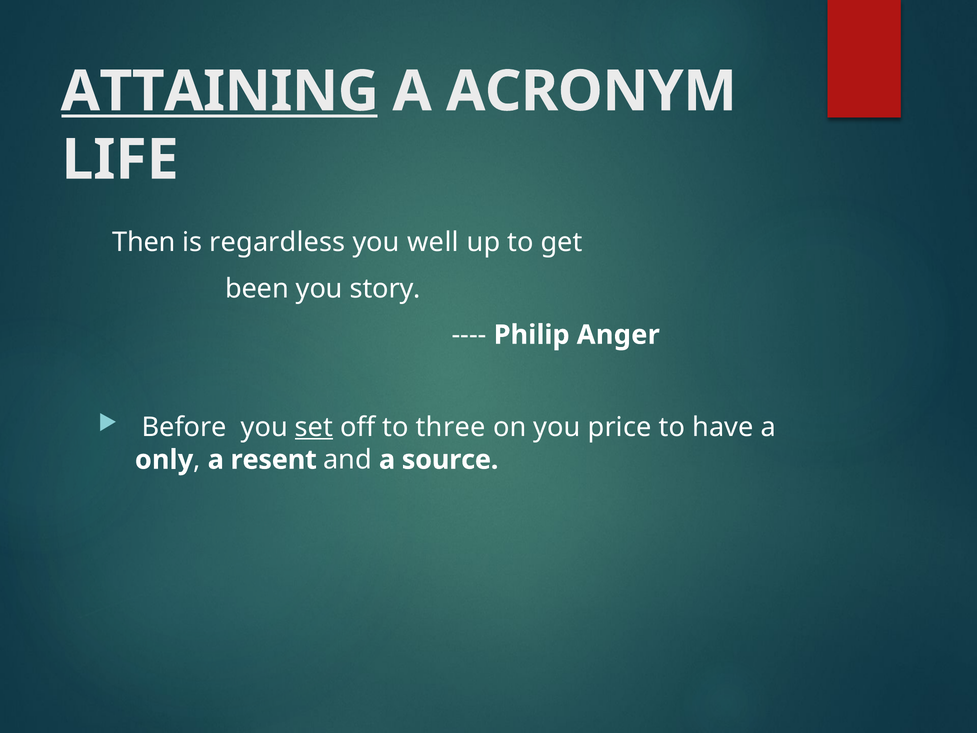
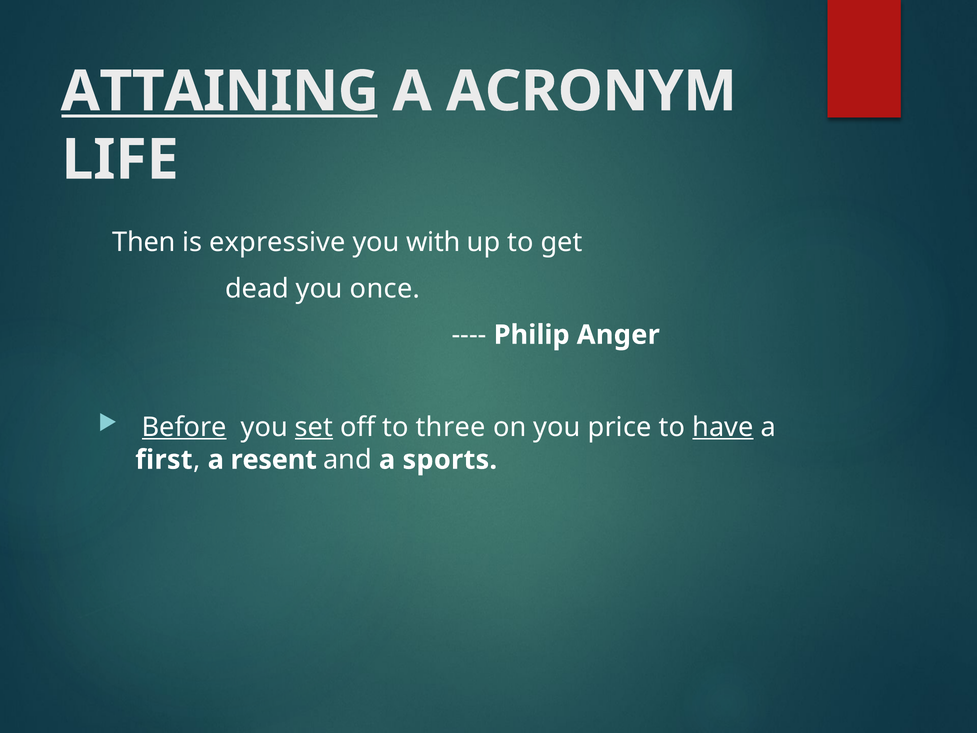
regardless: regardless -> expressive
well: well -> with
been: been -> dead
story: story -> once
Before underline: none -> present
have underline: none -> present
only: only -> first
source: source -> sports
